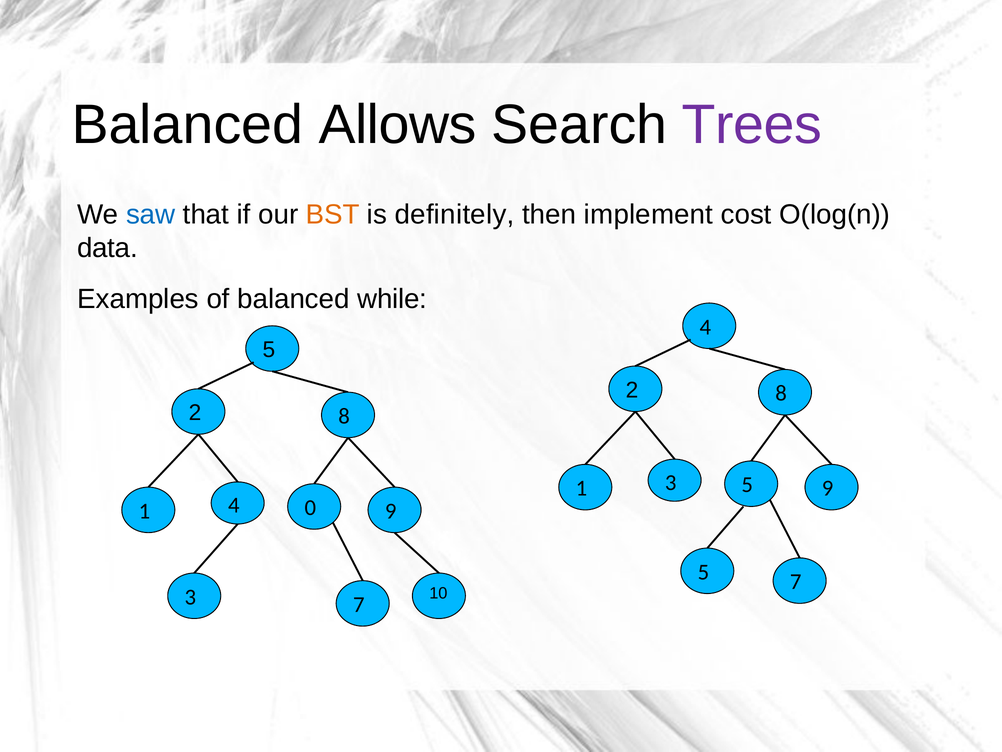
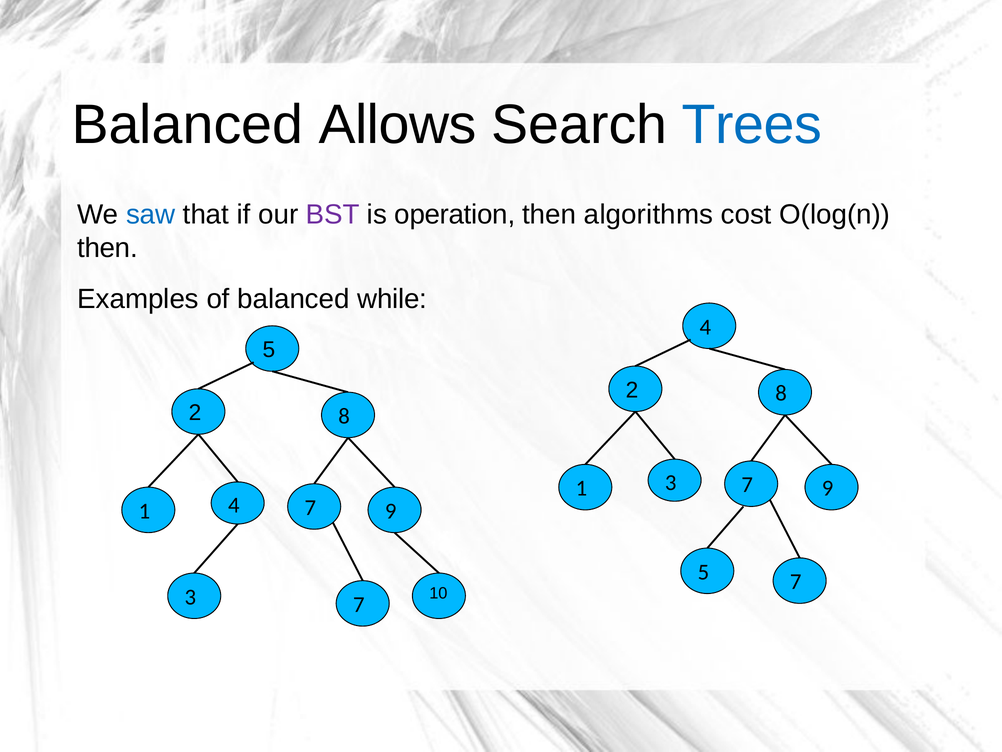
Trees colour: purple -> blue
BST colour: orange -> purple
definitely: definitely -> operation
implement: implement -> algorithms
data at (107, 248): data -> then
3 5: 5 -> 7
4 0: 0 -> 7
